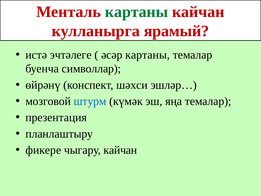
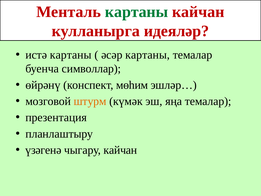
ярамый: ярамый -> идеяләр
истә эчтәлеге: эчтәлеге -> картаны
шәхси: шәхси -> мөһим
штурм colour: blue -> orange
фикере: фикере -> үзәгенә
